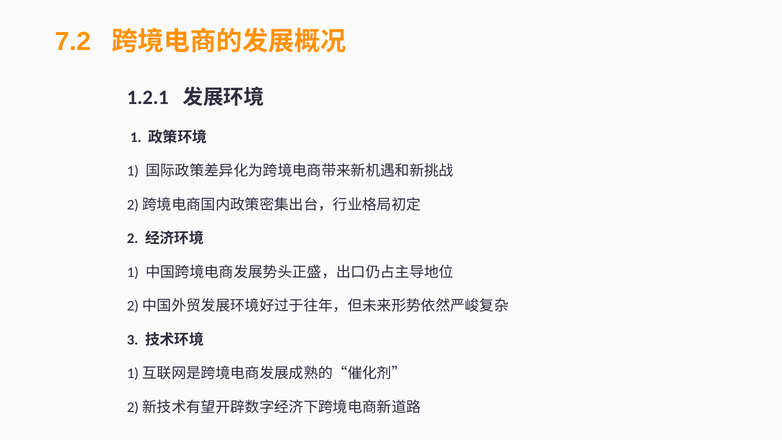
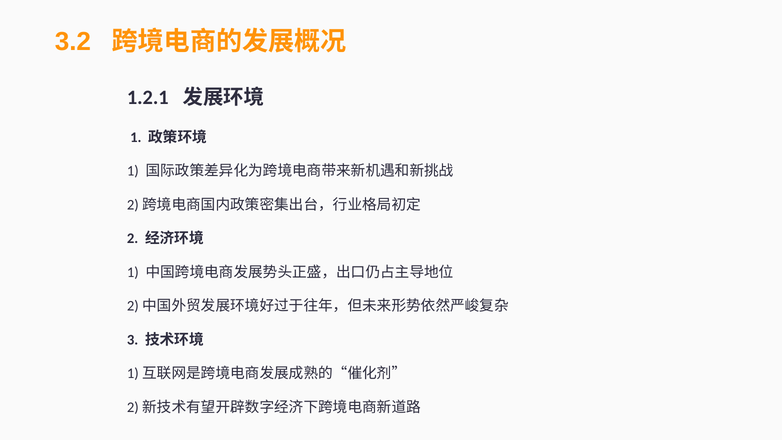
7.2: 7.2 -> 3.2
